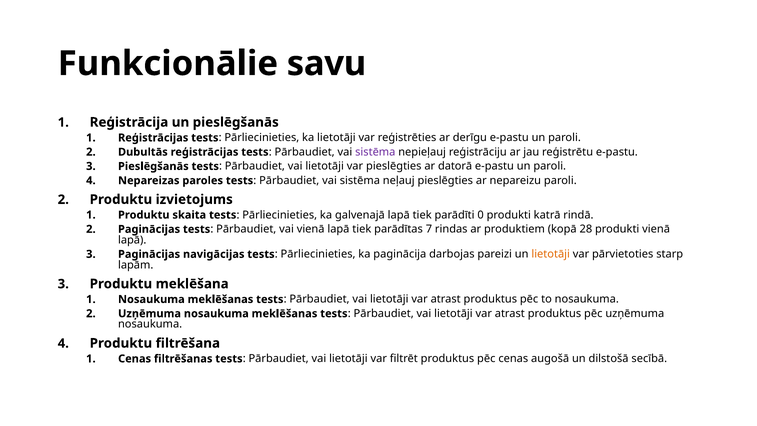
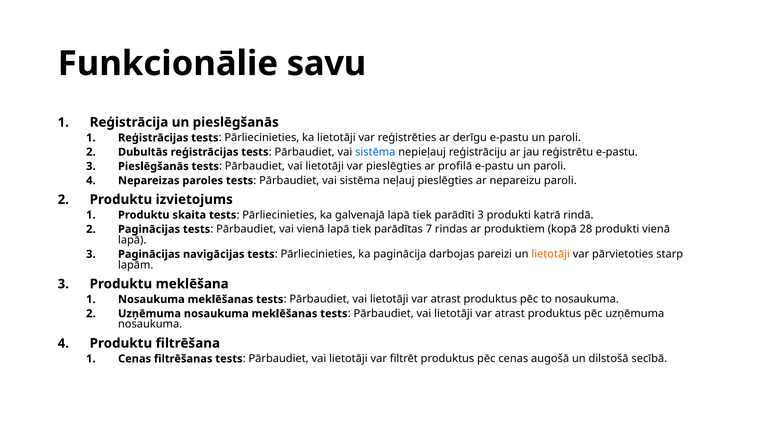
sistēma at (375, 152) colour: purple -> blue
datorā: datorā -> profilā
parādīti 0: 0 -> 3
